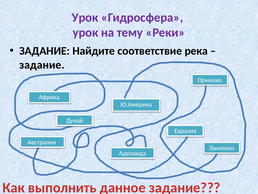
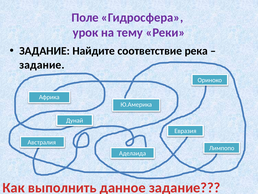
Урок at (85, 17): Урок -> Поле
